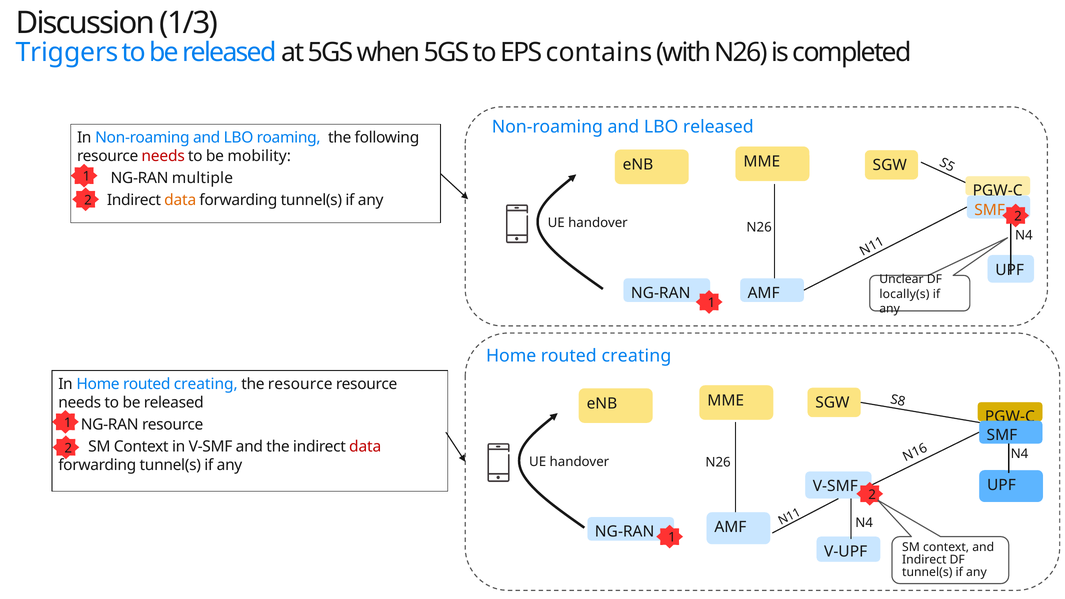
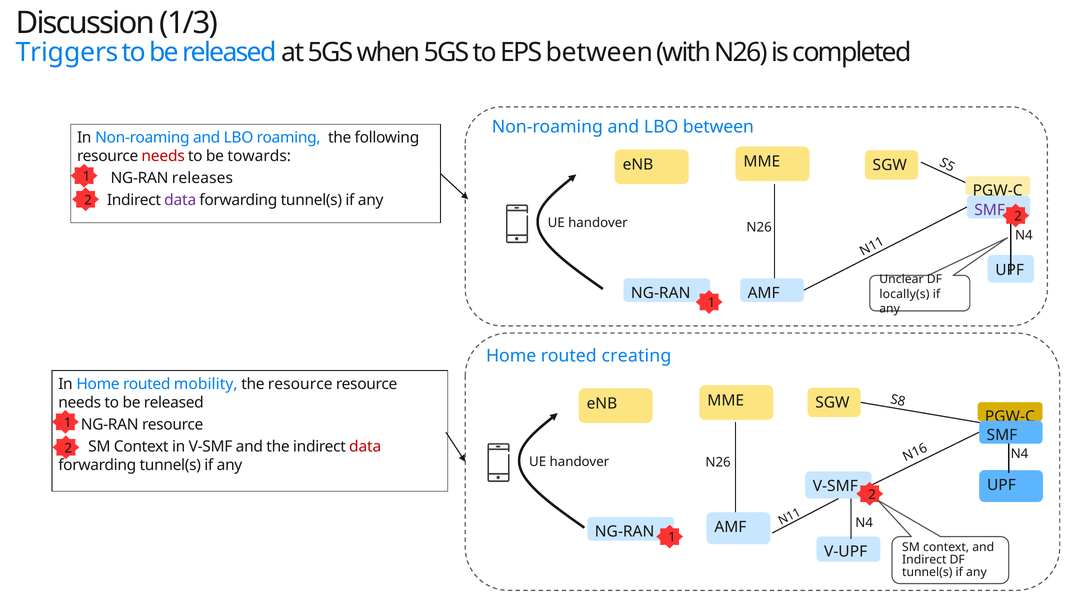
EPS contains: contains -> between
LBO released: released -> between
mobility: mobility -> towards
multiple: multiple -> releases
data at (180, 200) colour: orange -> purple
SMF at (990, 210) colour: orange -> purple
In Home routed creating: creating -> mobility
